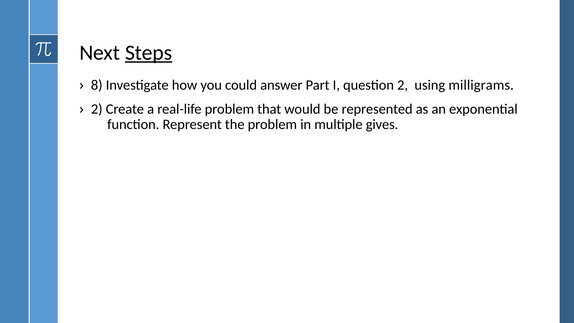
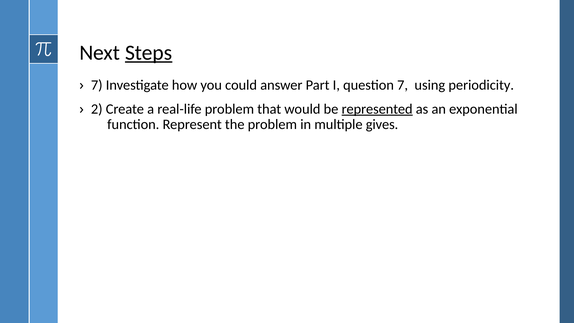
8 at (97, 85): 8 -> 7
question 2: 2 -> 7
milligrams: milligrams -> periodicity
represented underline: none -> present
